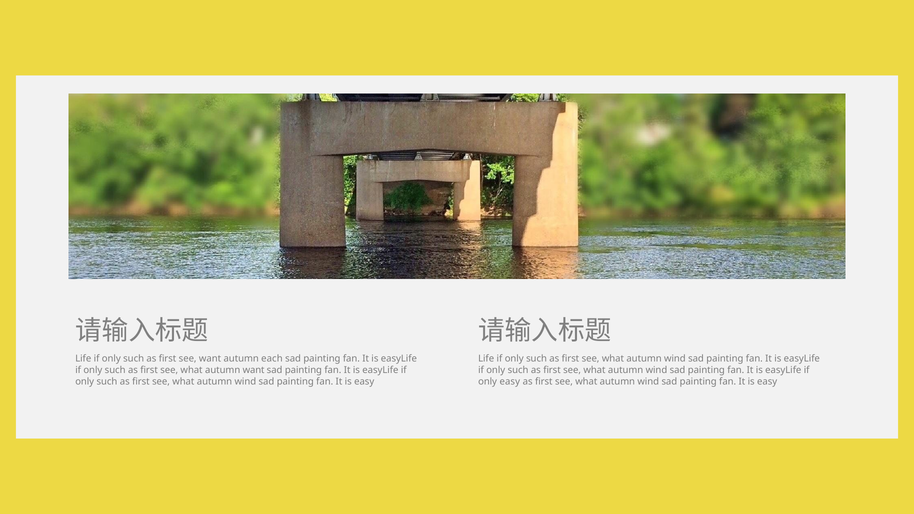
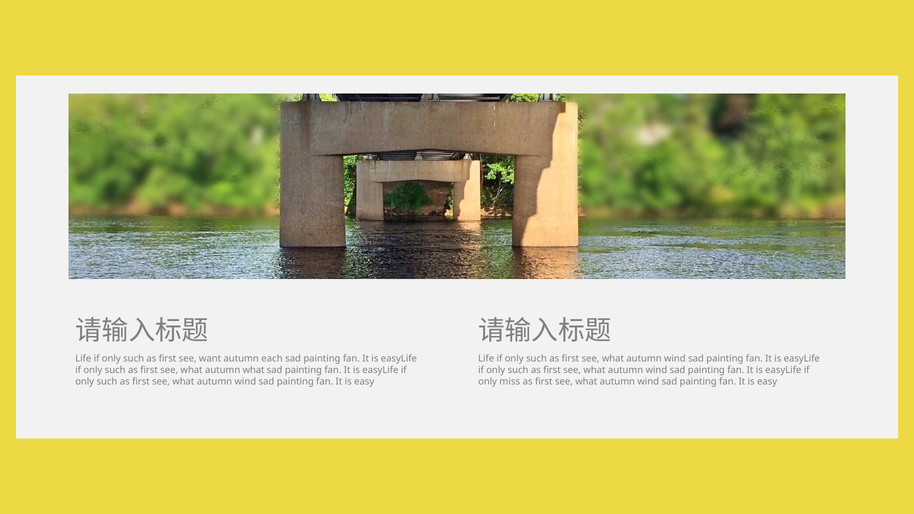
autumn want: want -> what
only easy: easy -> miss
